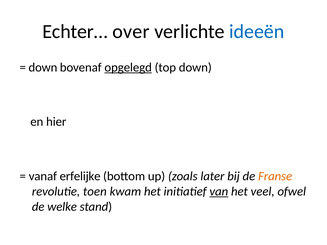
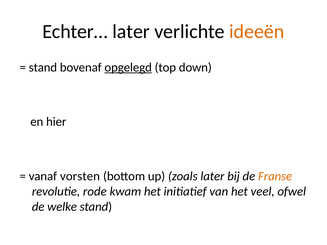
Echter… over: over -> later
ideeën colour: blue -> orange
down at (43, 67): down -> stand
erfelijke: erfelijke -> vorsten
toen: toen -> rode
van underline: present -> none
